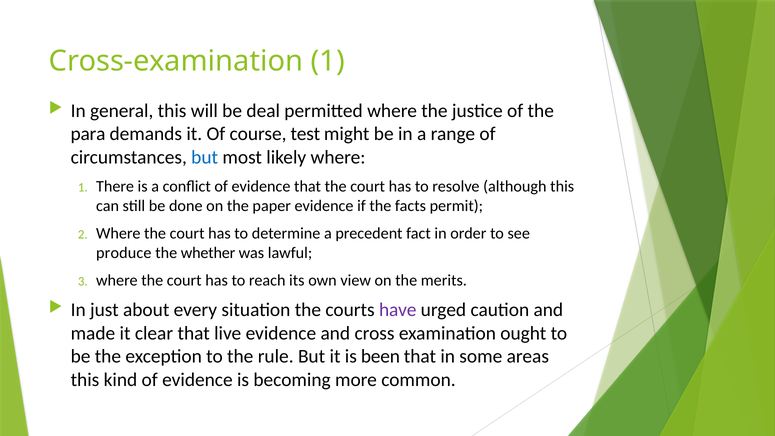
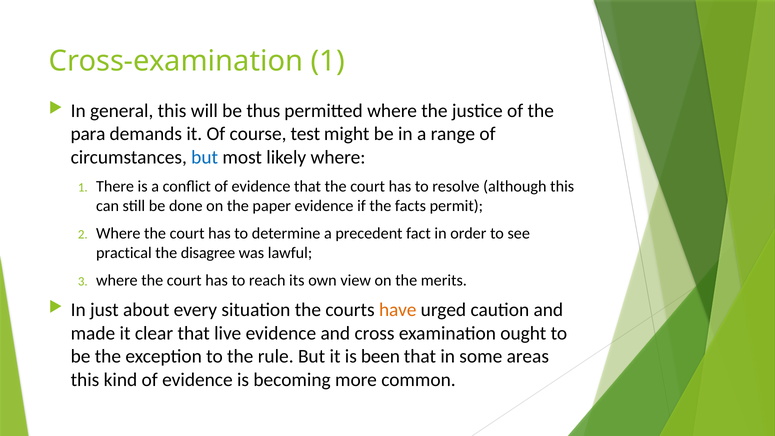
deal: deal -> thus
produce: produce -> practical
whether: whether -> disagree
have colour: purple -> orange
